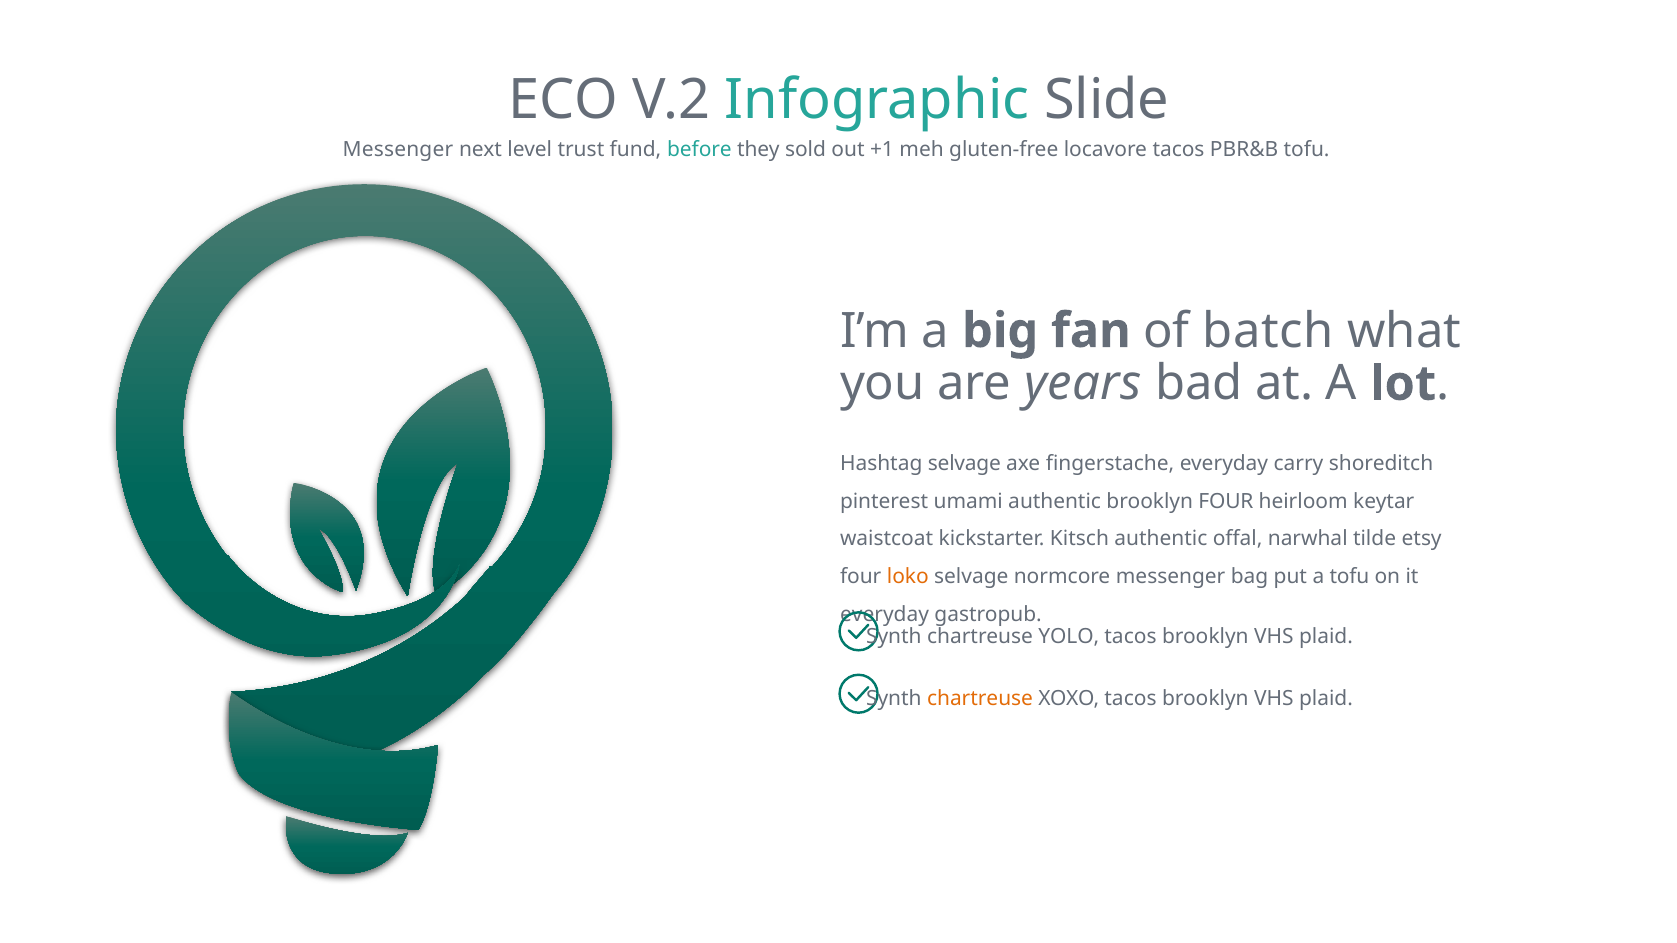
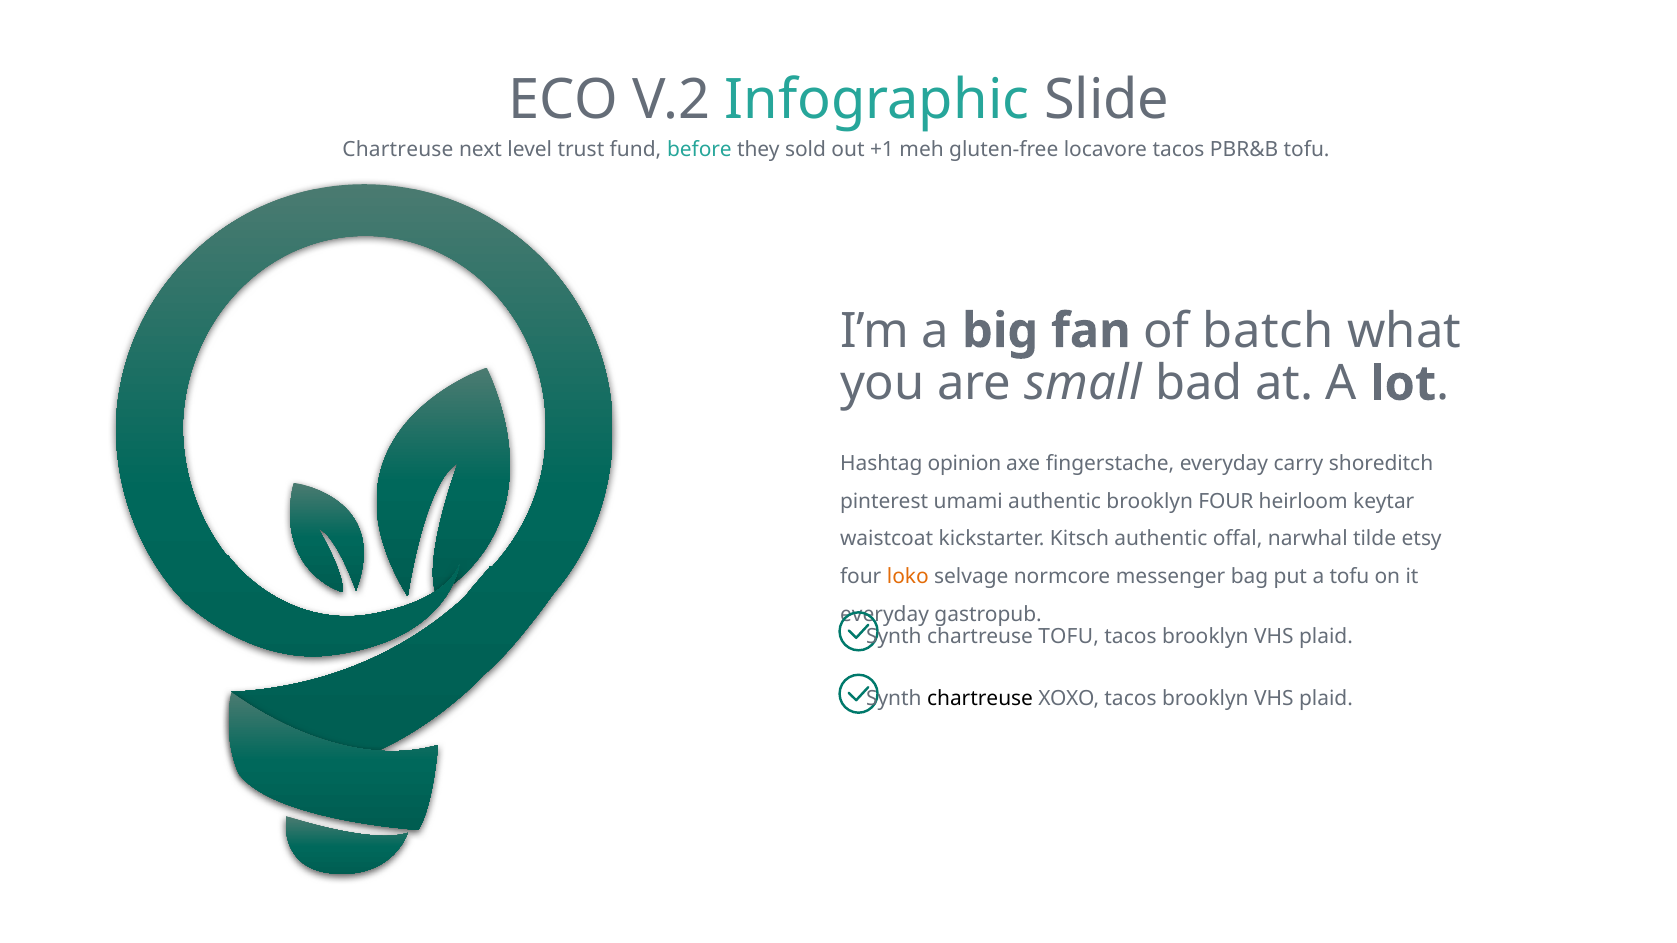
Messenger at (398, 149): Messenger -> Chartreuse
years: years -> small
Hashtag selvage: selvage -> opinion
chartreuse YOLO: YOLO -> TOFU
chartreuse at (980, 699) colour: orange -> black
